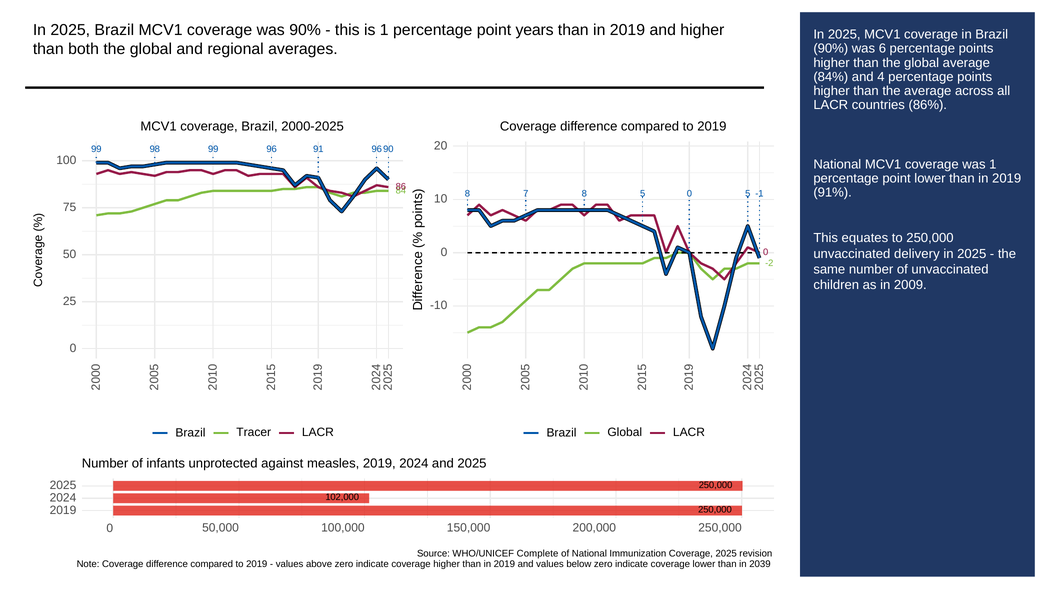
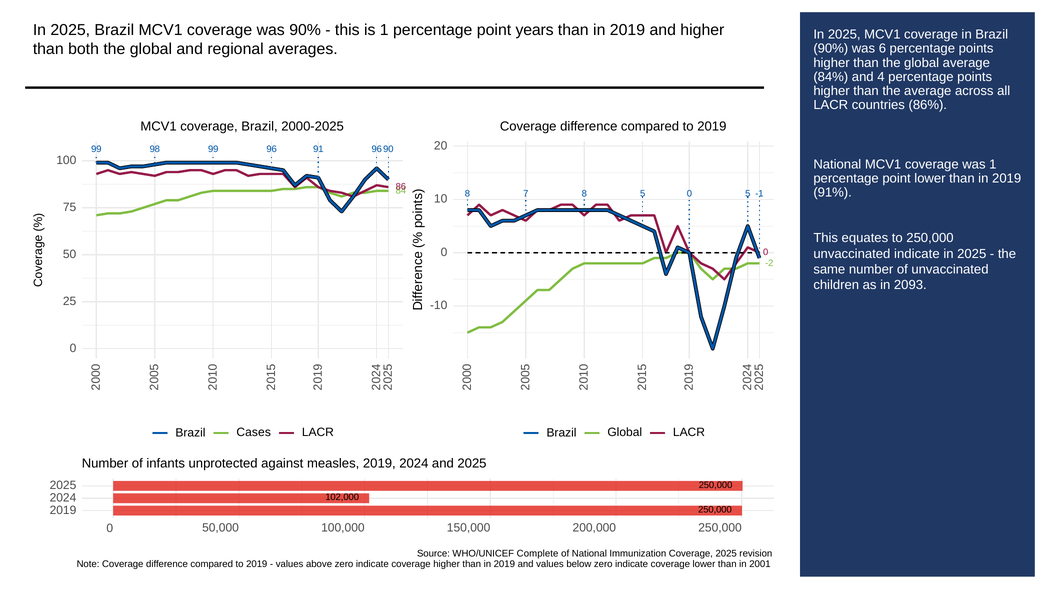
unvaccinated delivery: delivery -> indicate
2009: 2009 -> 2093
Tracer: Tracer -> Cases
2039: 2039 -> 2001
